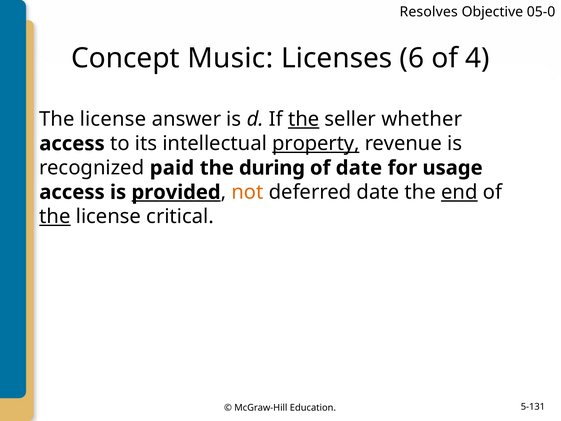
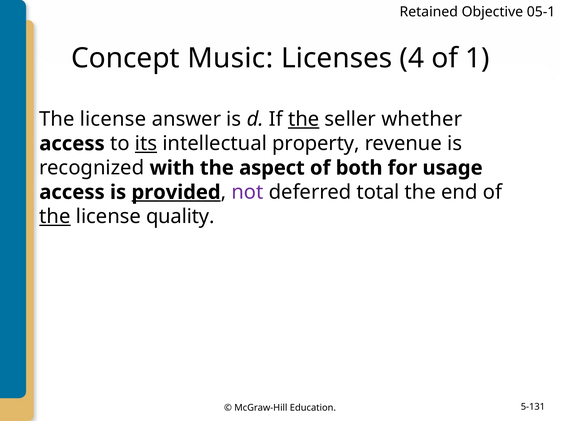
Resolves: Resolves -> Retained
05-0: 05-0 -> 05-1
6: 6 -> 4
4: 4 -> 1
its underline: none -> present
property underline: present -> none
paid: paid -> with
during: during -> aspect
of date: date -> both
not colour: orange -> purple
deferred date: date -> total
end underline: present -> none
critical: critical -> quality
